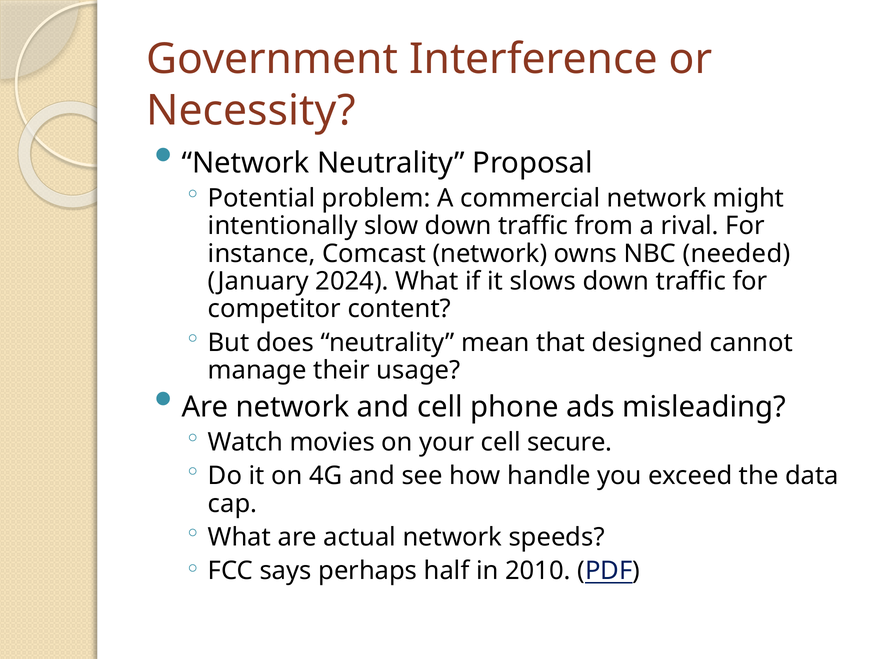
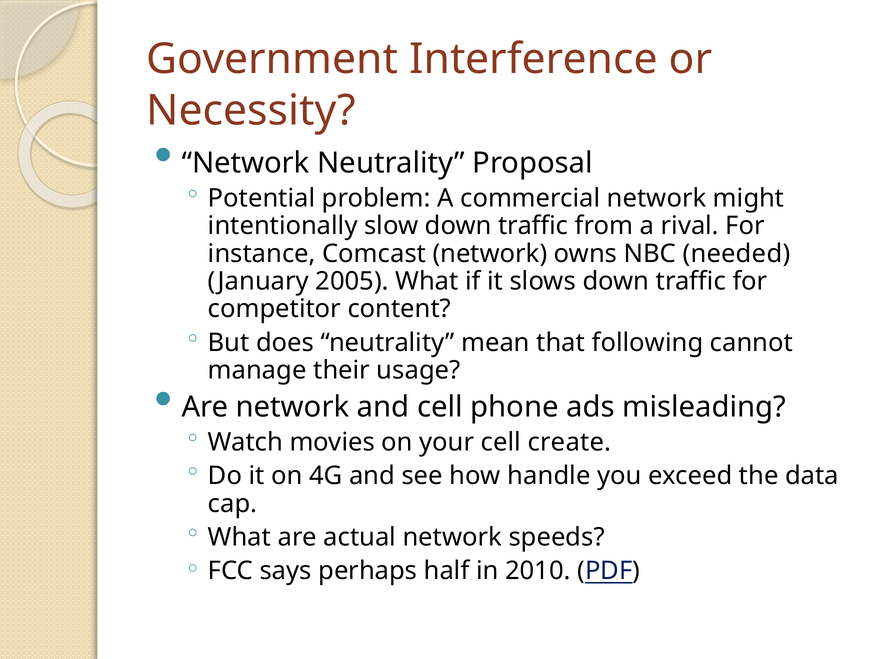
2024: 2024 -> 2005
designed: designed -> following
secure: secure -> create
